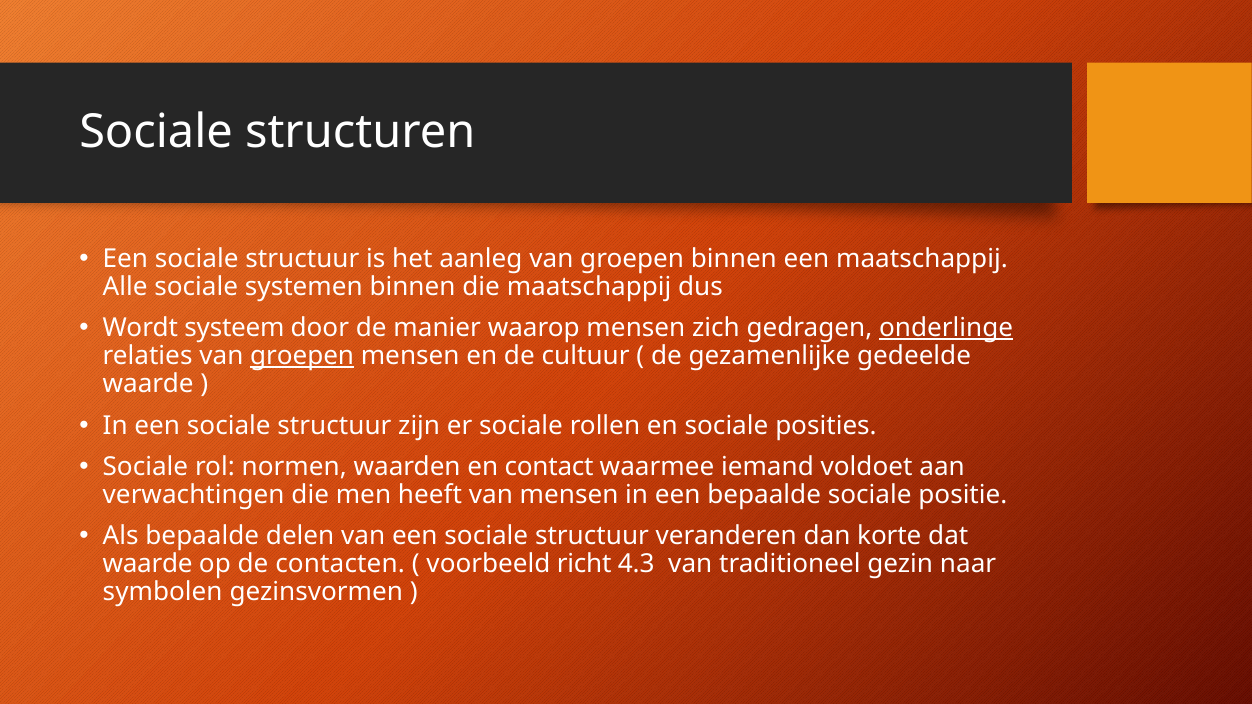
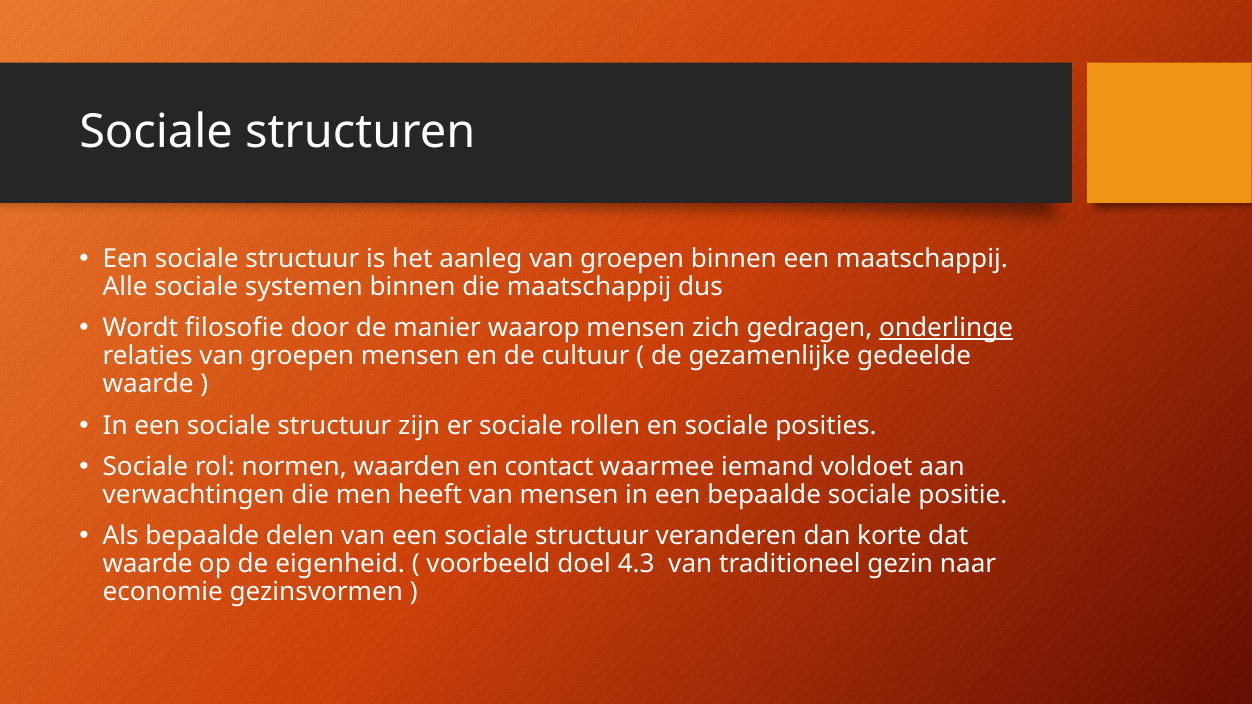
systeem: systeem -> filosofie
groepen at (302, 356) underline: present -> none
contacten: contacten -> eigenheid
richt: richt -> doel
symbolen: symbolen -> economie
